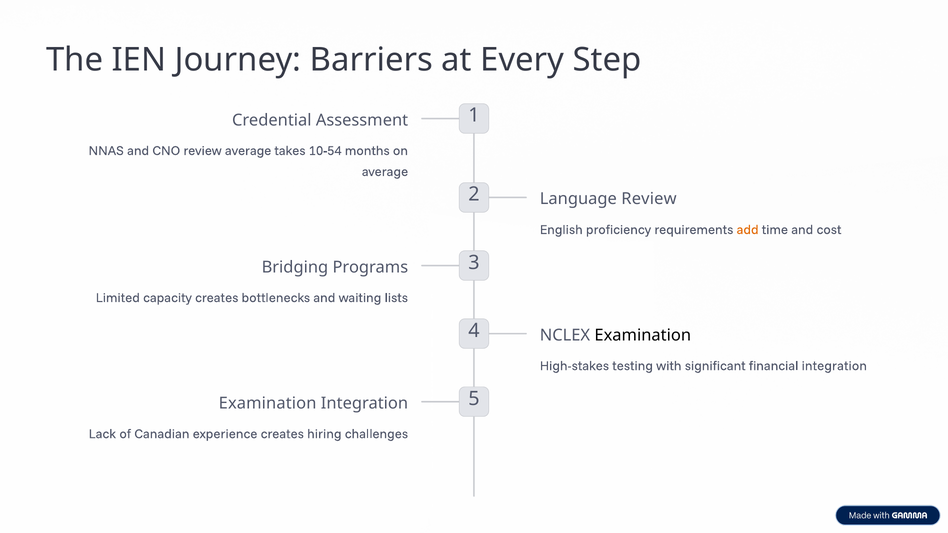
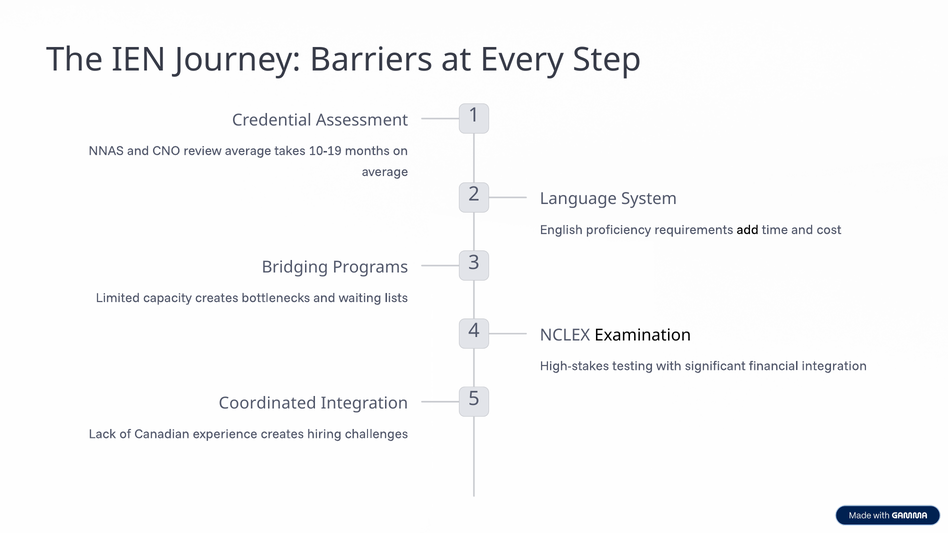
10-54: 10-54 -> 10-19
Language Review: Review -> System
add colour: orange -> black
Examination at (268, 403): Examination -> Coordinated
